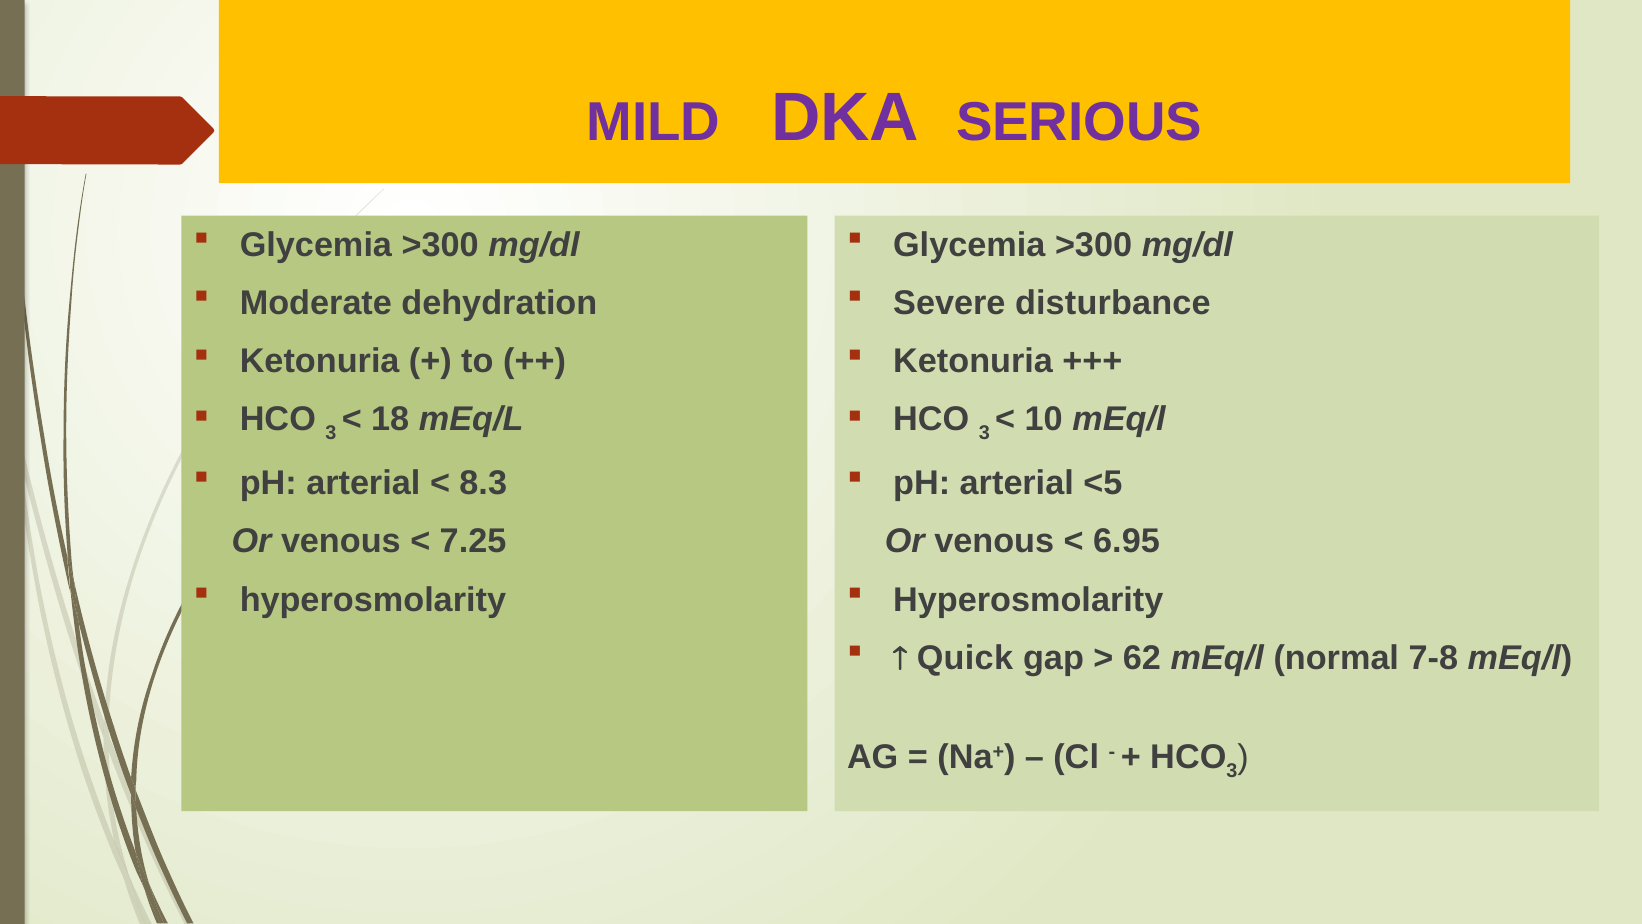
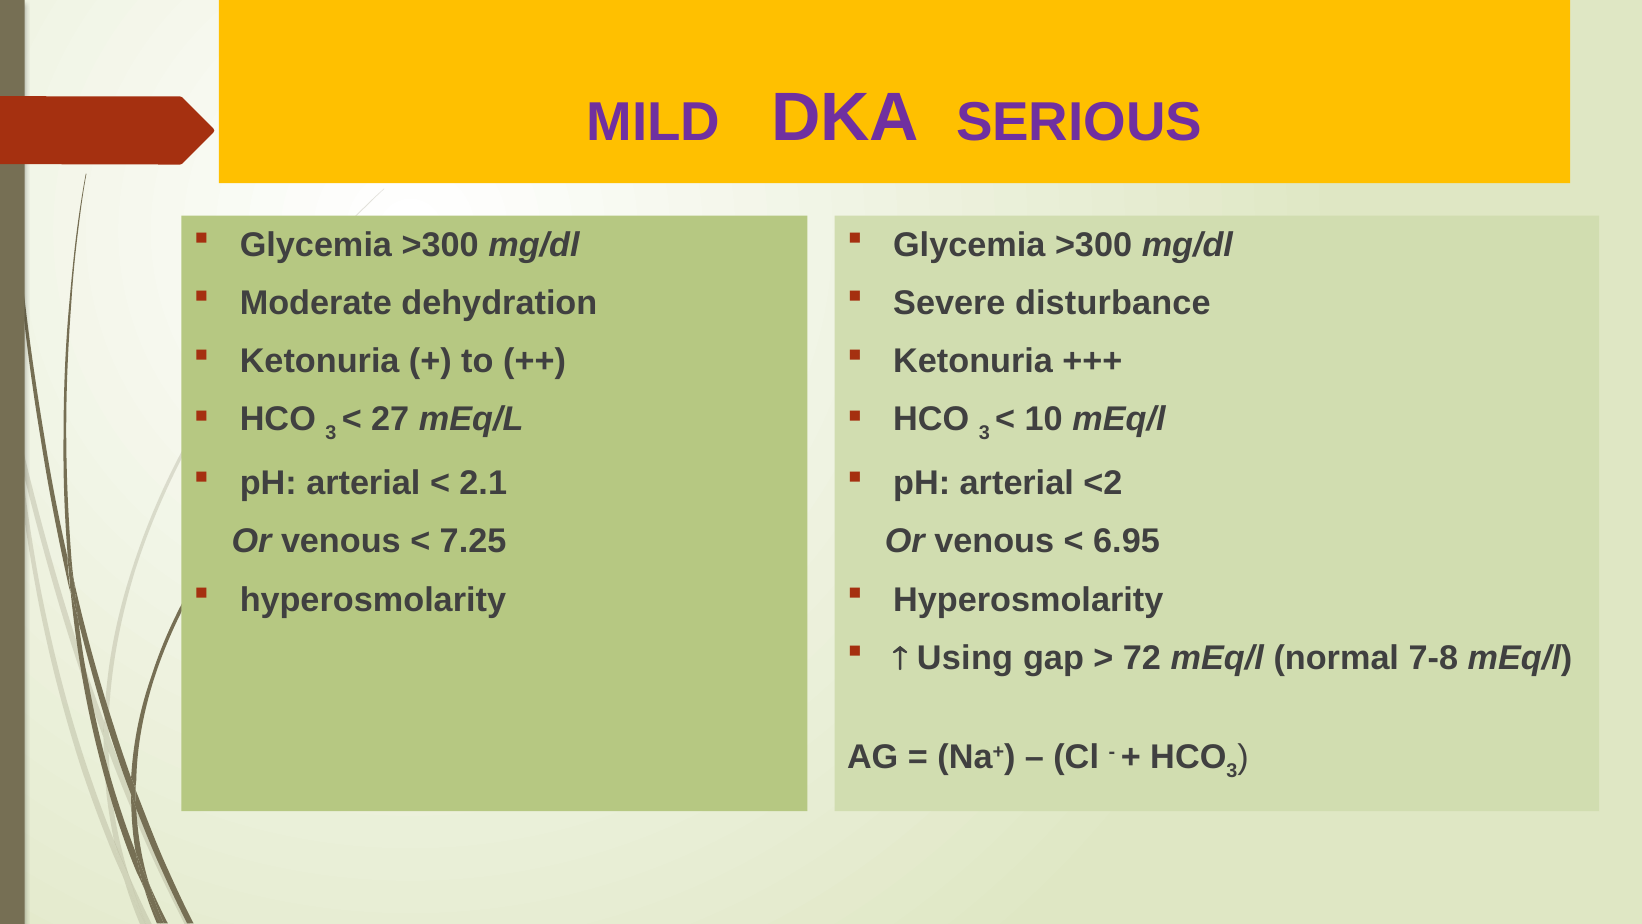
18: 18 -> 27
8.3: 8.3 -> 2.1
<5: <5 -> <2
Quick: Quick -> Using
62: 62 -> 72
